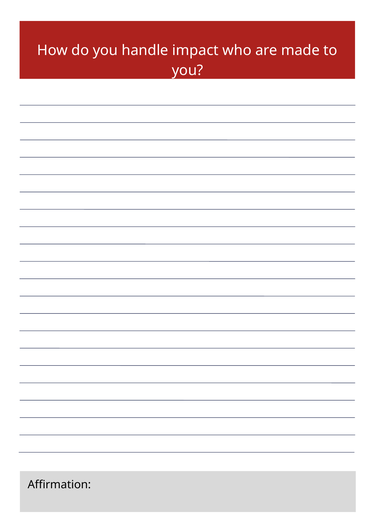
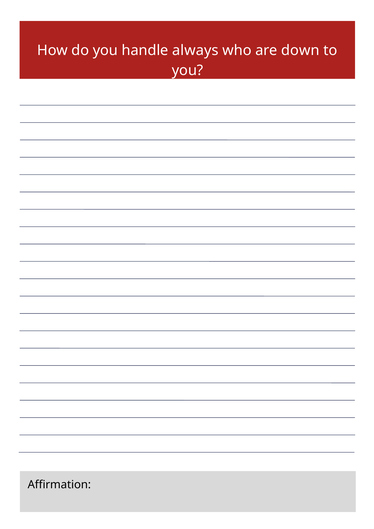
impact: impact -> always
made: made -> down
